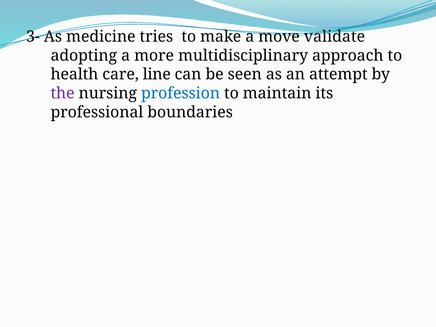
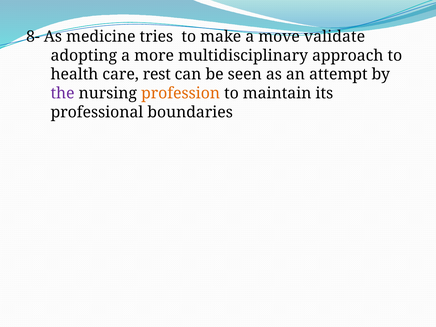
3-: 3- -> 8-
line: line -> rest
profession colour: blue -> orange
